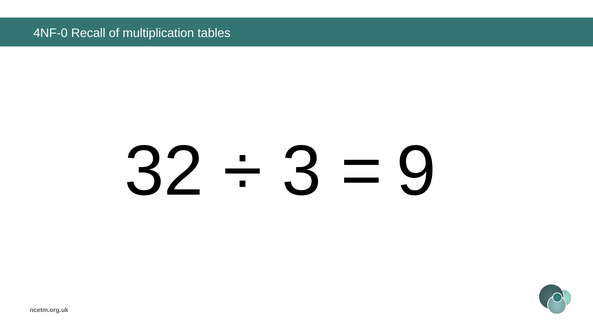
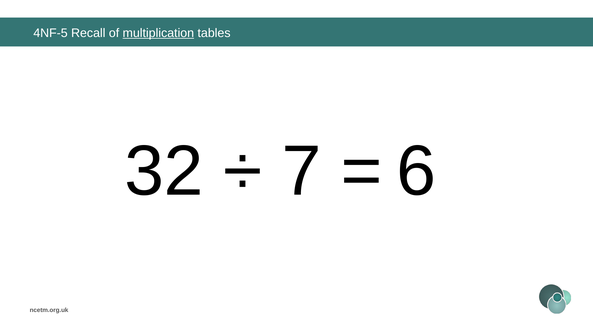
4NF-0: 4NF-0 -> 4NF-5
multiplication underline: none -> present
3: 3 -> 7
9: 9 -> 6
